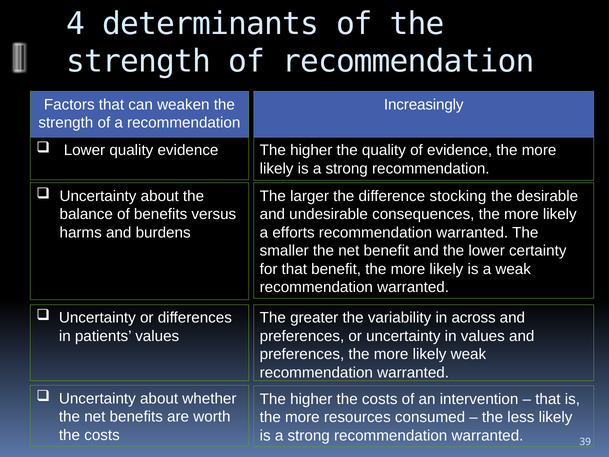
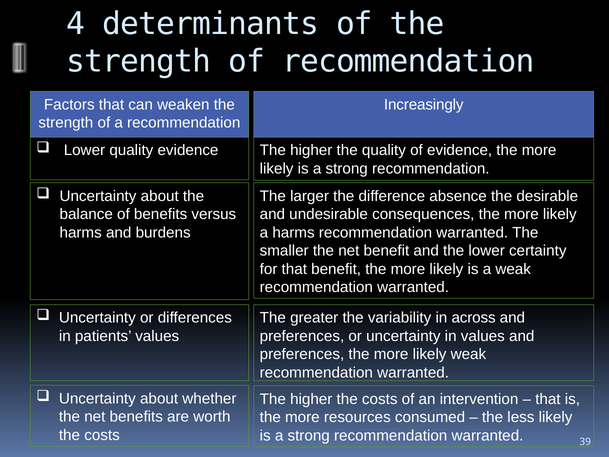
stocking: stocking -> absence
a efforts: efforts -> harms
